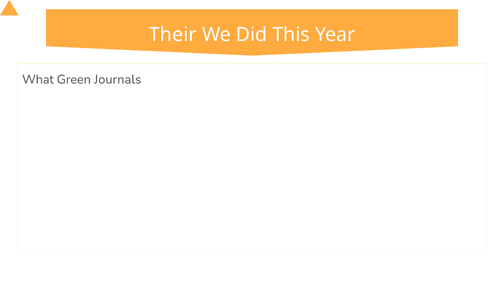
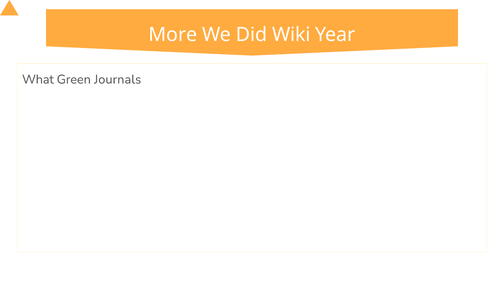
Their: Their -> More
This: This -> Wiki
